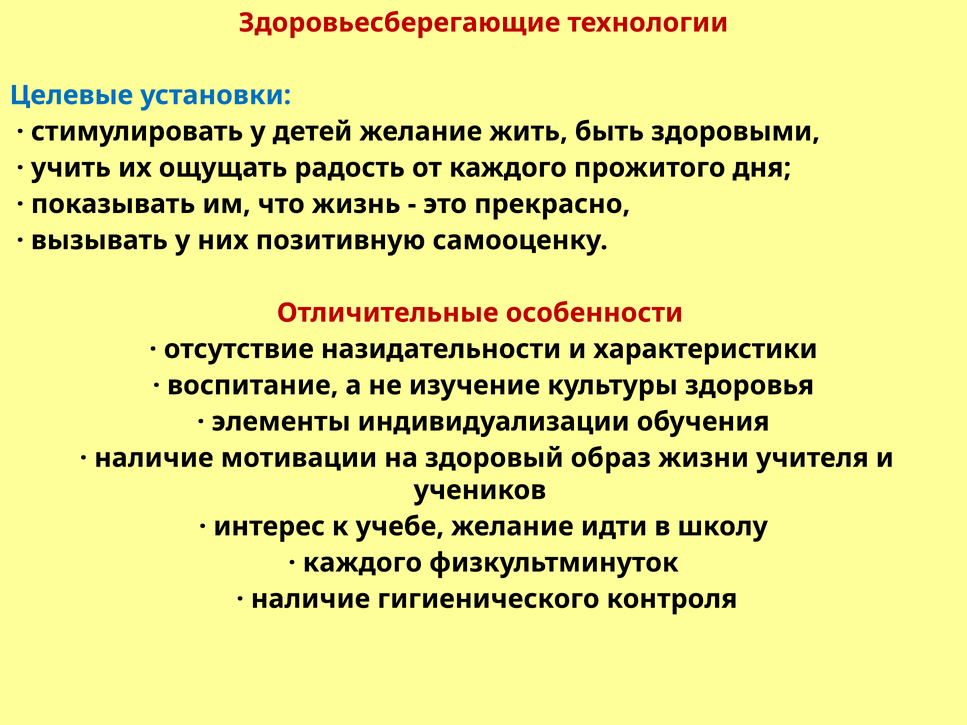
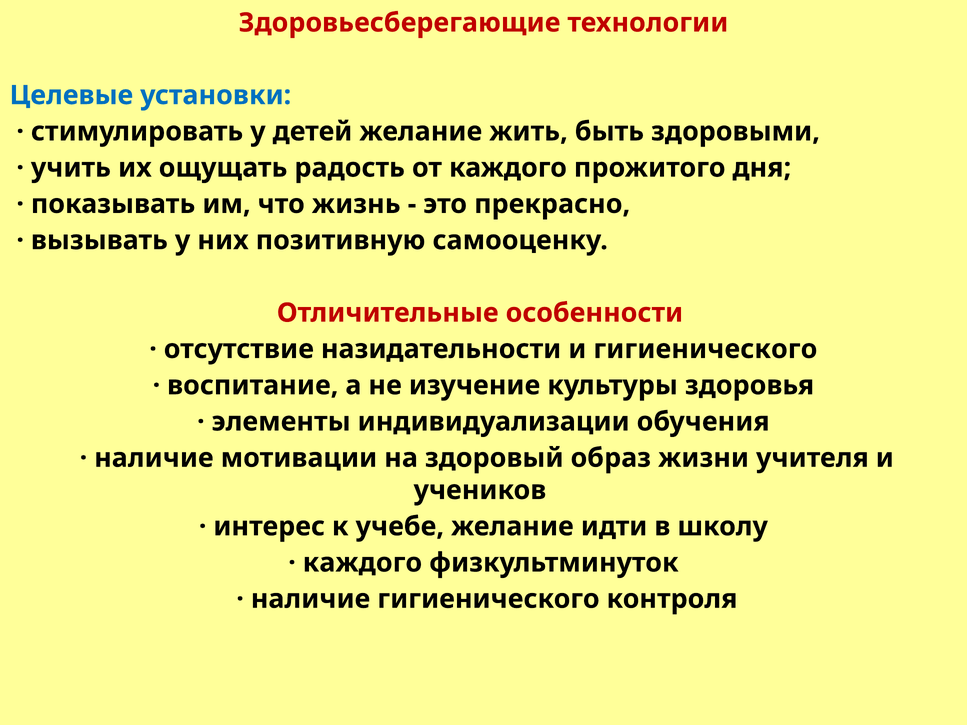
и характеристики: характеристики -> гигиенического
